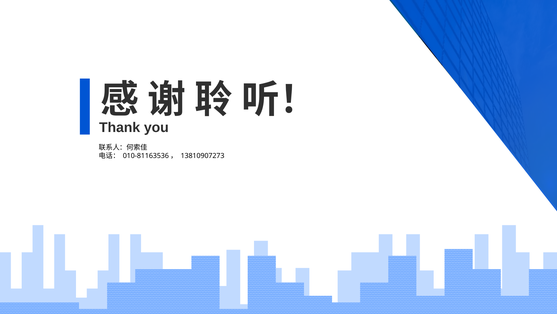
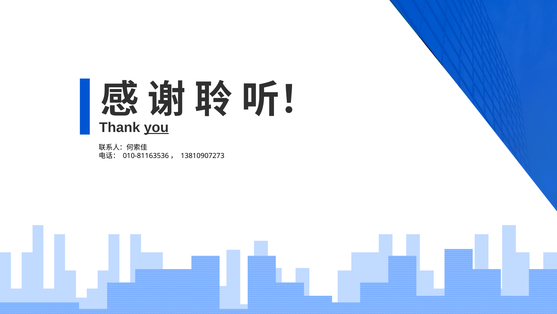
you underline: none -> present
